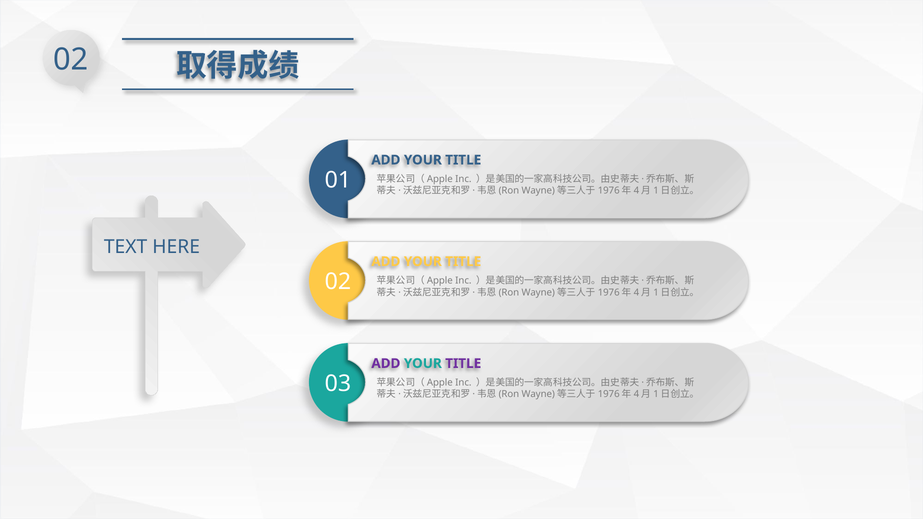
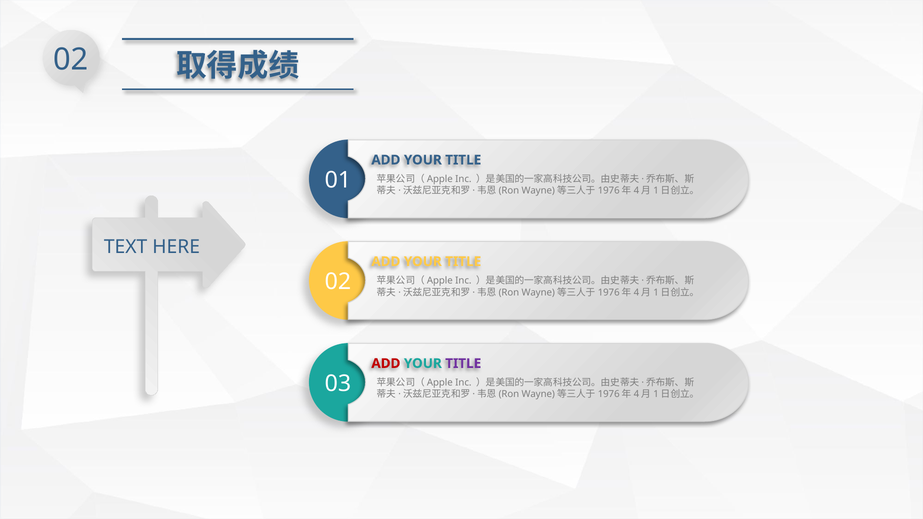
ADD at (386, 364) colour: purple -> red
